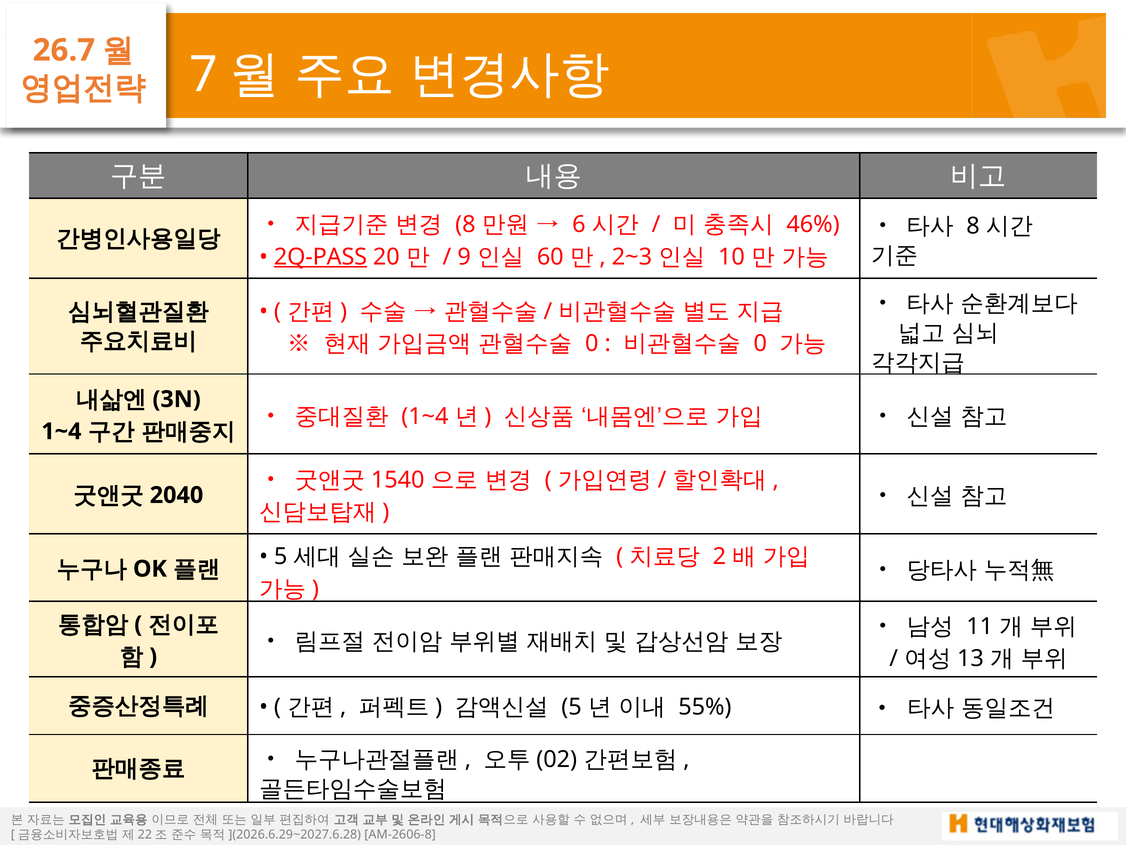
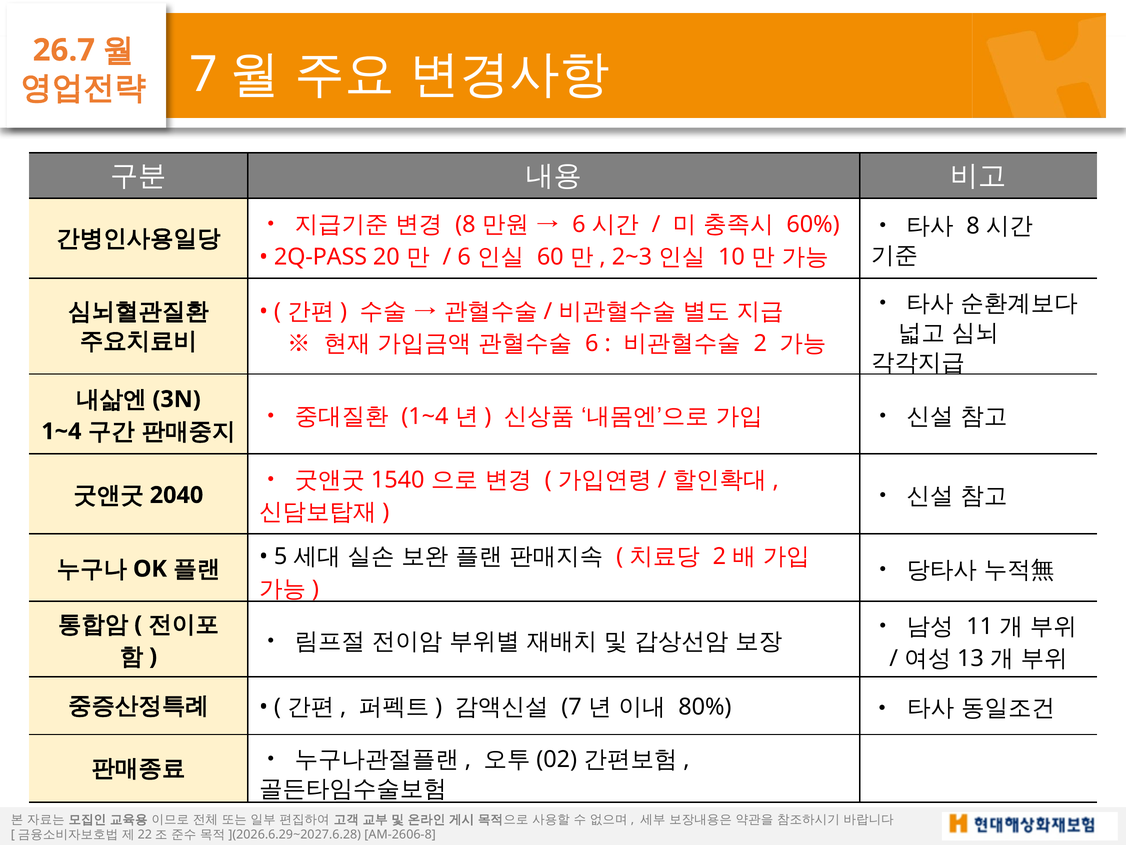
46%: 46% -> 60%
2Q-PASS underline: present -> none
9 at (464, 257): 9 -> 6
0 at (592, 343): 0 -> 6
0 at (760, 343): 0 -> 2
5 at (572, 707): 5 -> 7
55%: 55% -> 80%
